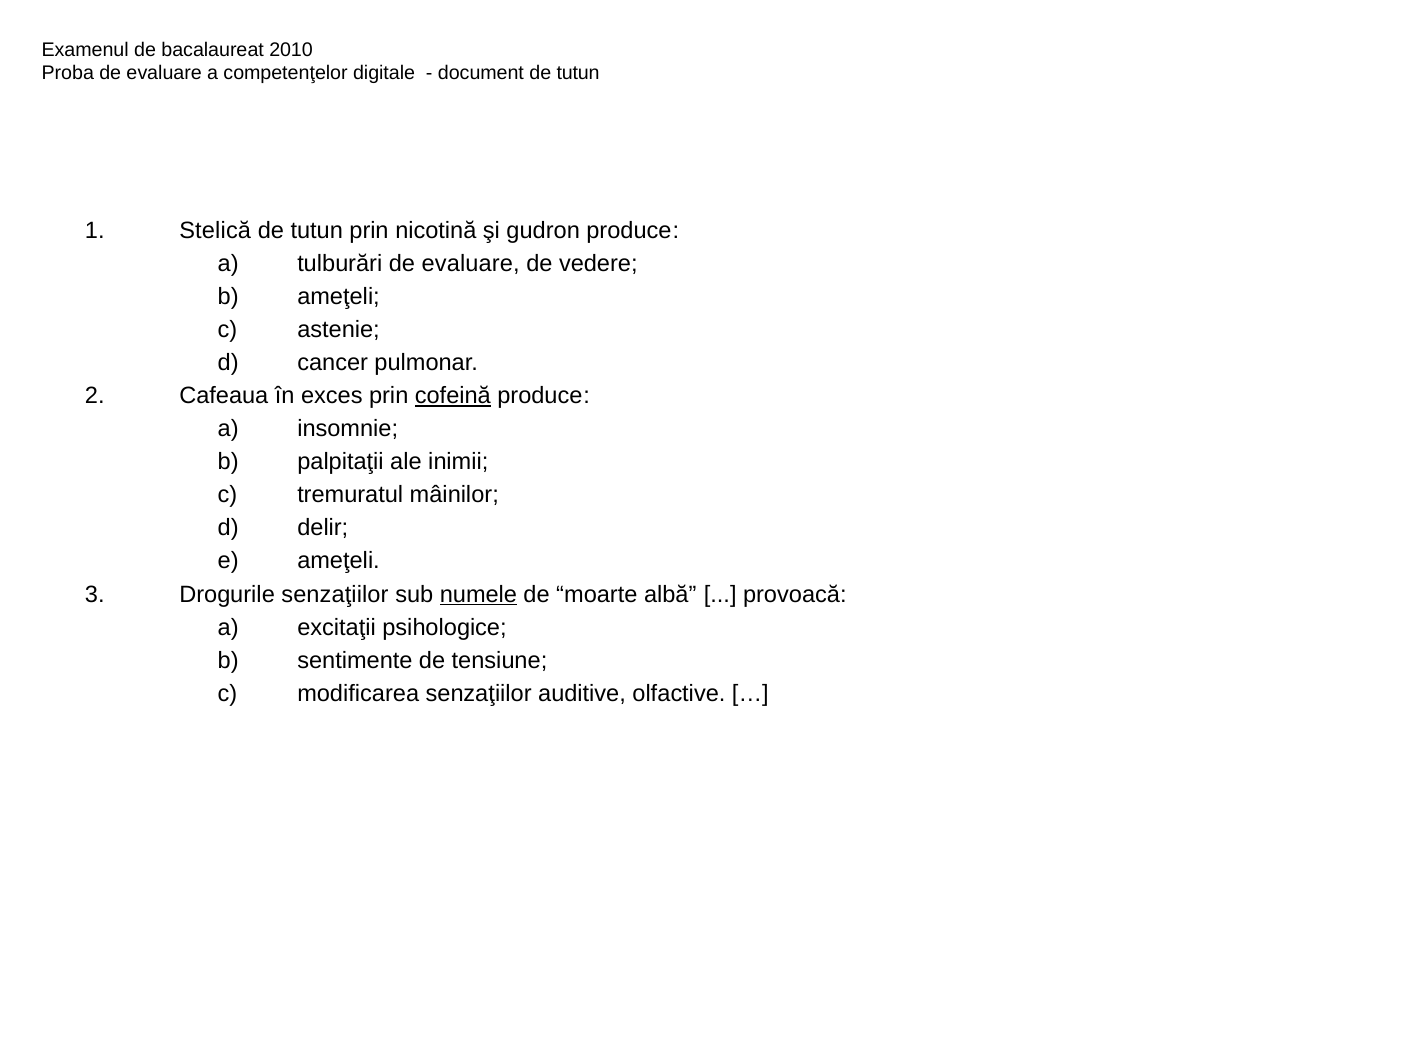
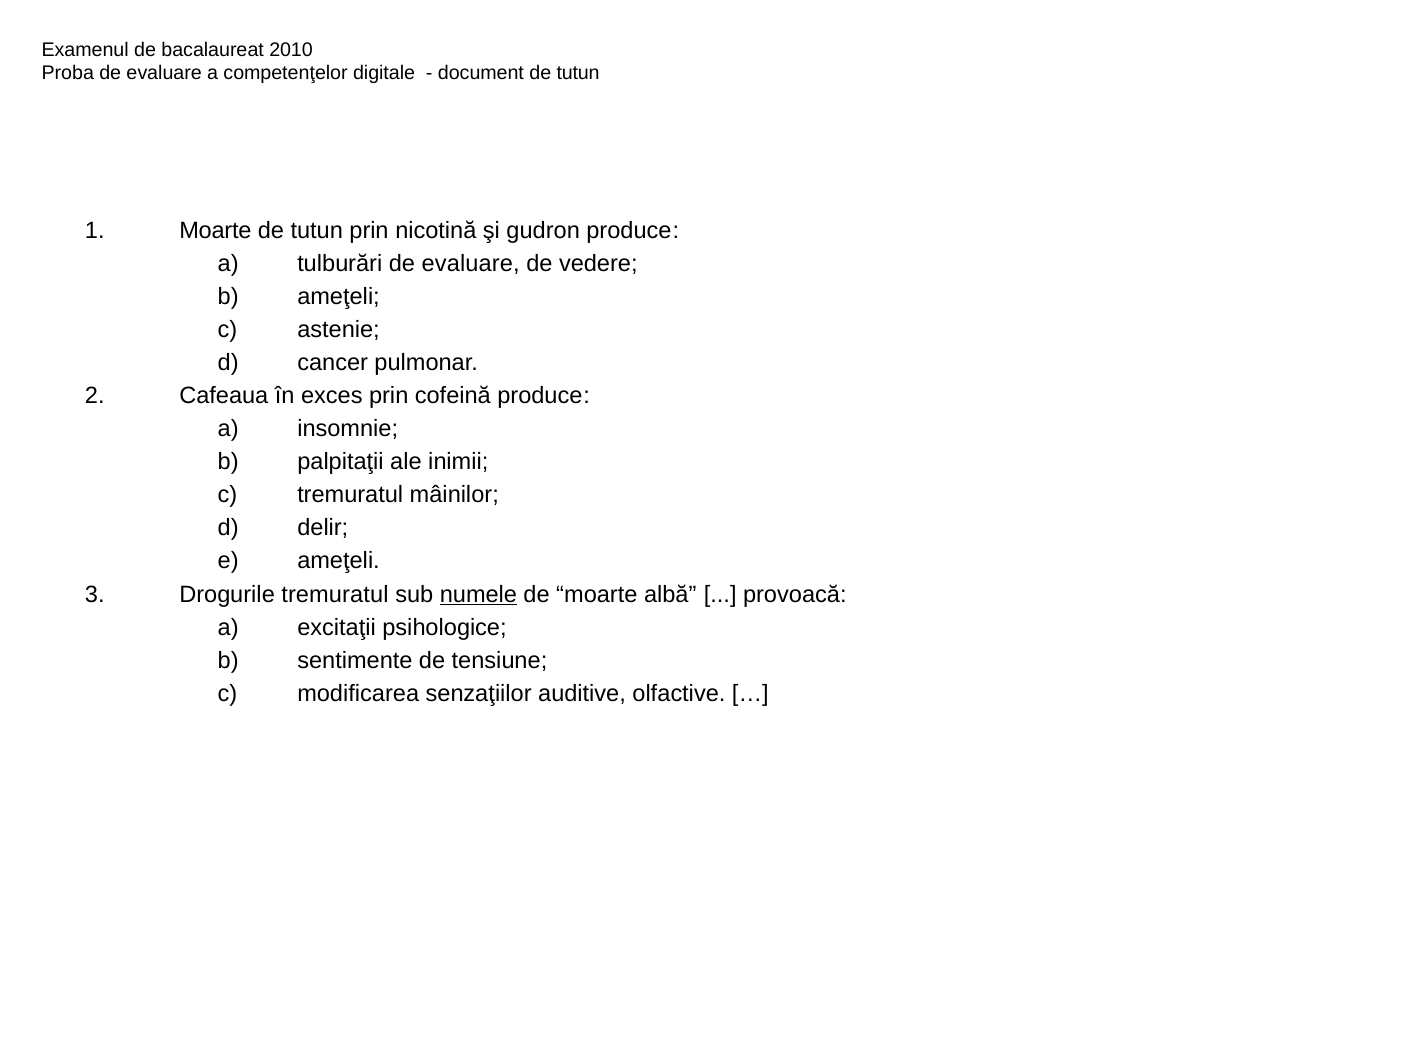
Stelică at (215, 231): Stelică -> Moarte
cofeină underline: present -> none
Drogurile senzaţiilor: senzaţiilor -> tremuratul
